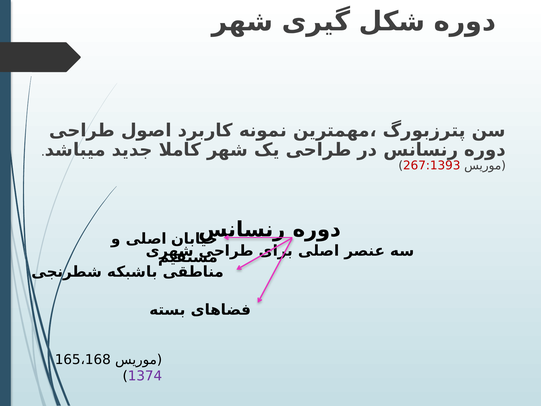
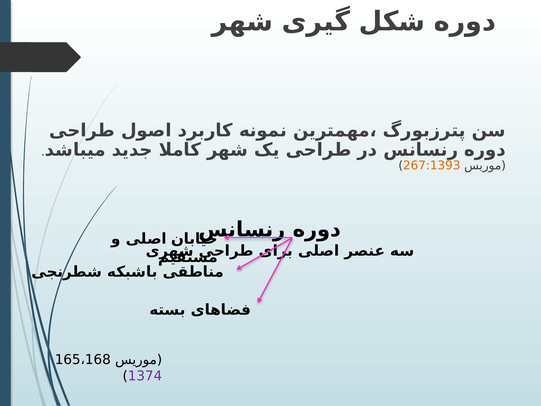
267:1393 colour: red -> orange
